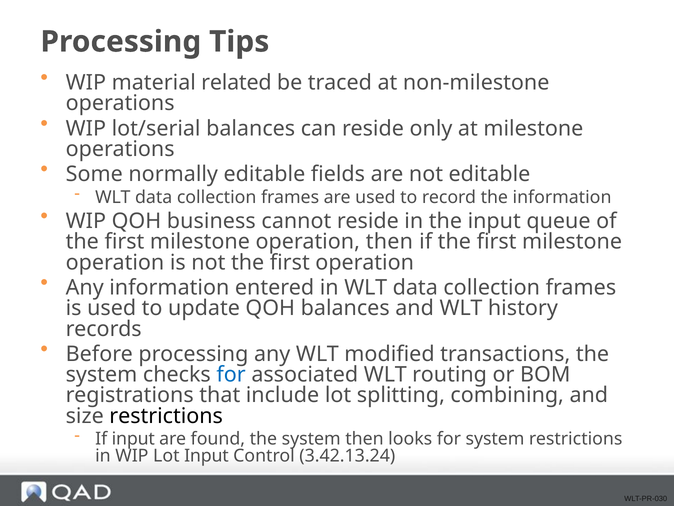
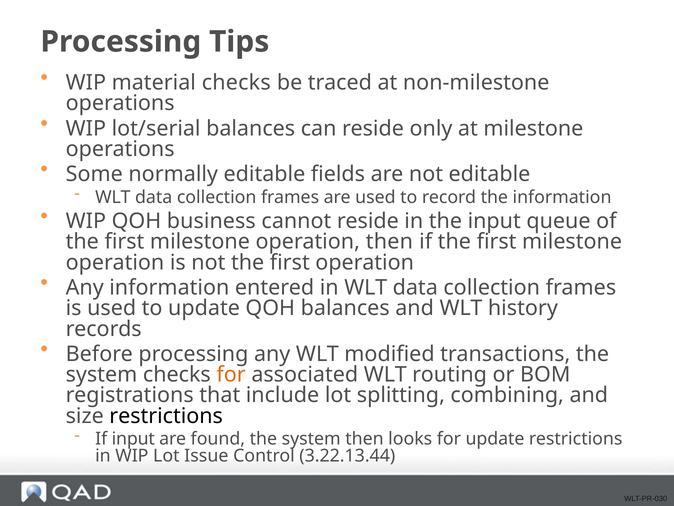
material related: related -> checks
for at (231, 374) colour: blue -> orange
for system: system -> update
Lot Input: Input -> Issue
3.42.13.24: 3.42.13.24 -> 3.22.13.44
